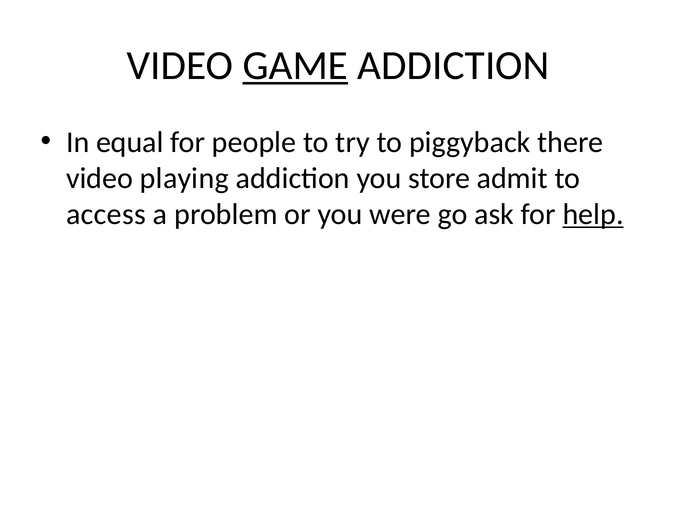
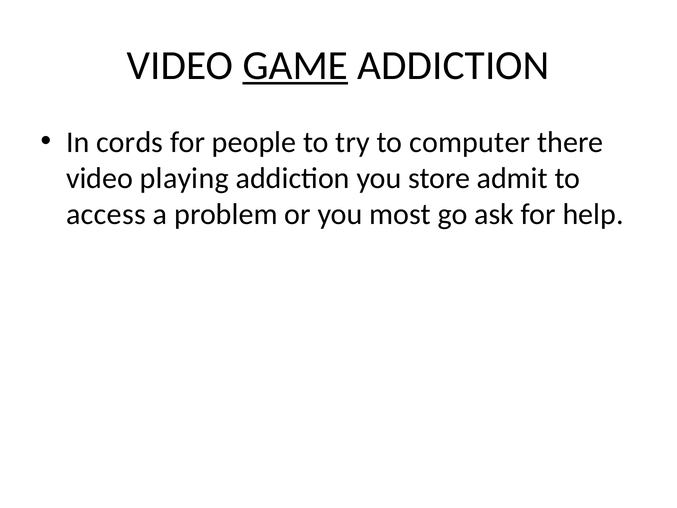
equal: equal -> cords
piggyback: piggyback -> computer
were: were -> most
help underline: present -> none
